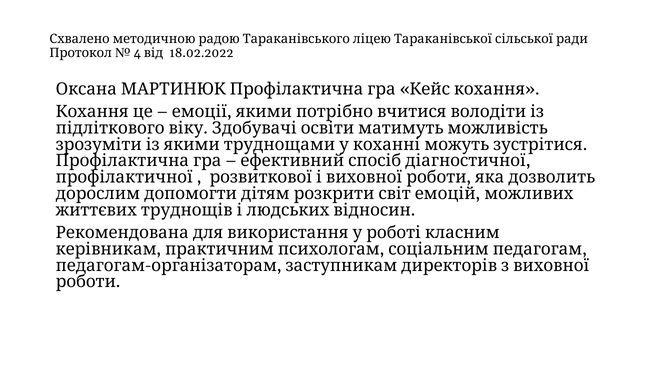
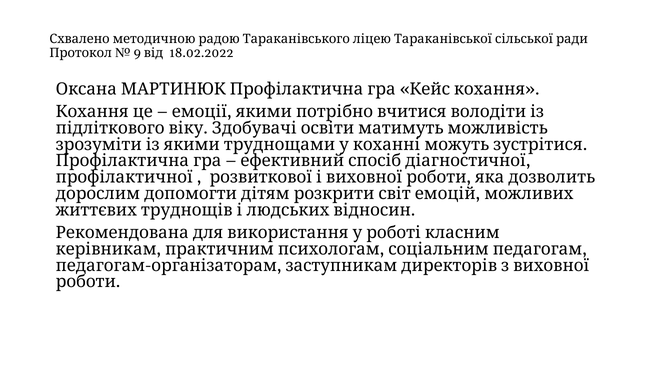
4: 4 -> 9
